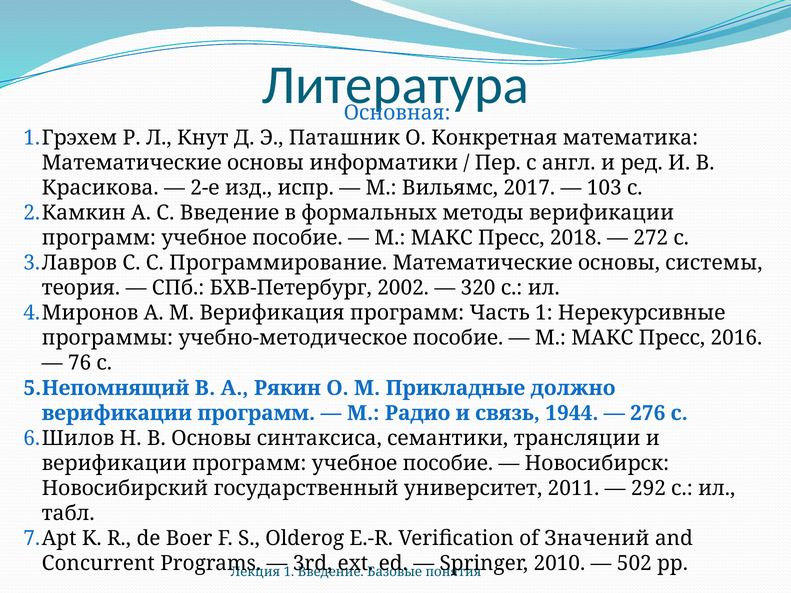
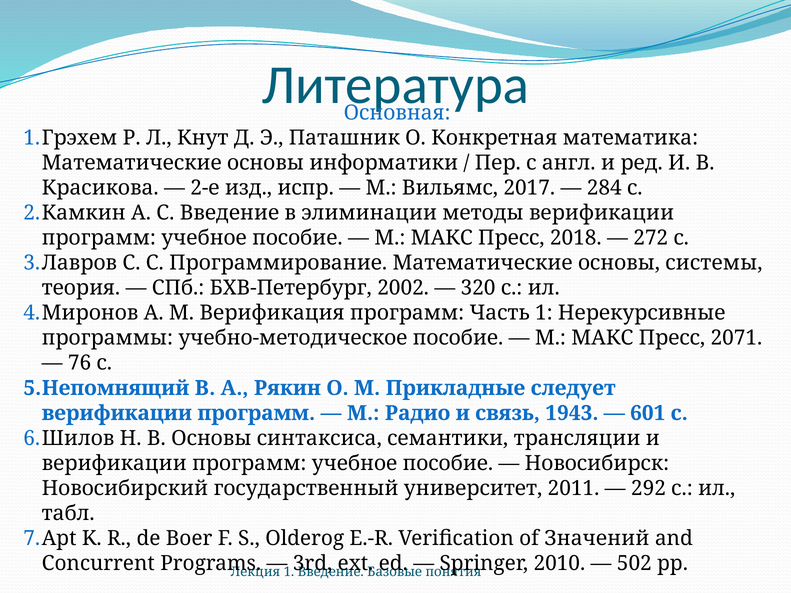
103: 103 -> 284
формальных: формальных -> элиминации
2016: 2016 -> 2071
должно: должно -> следует
1944: 1944 -> 1943
276: 276 -> 601
